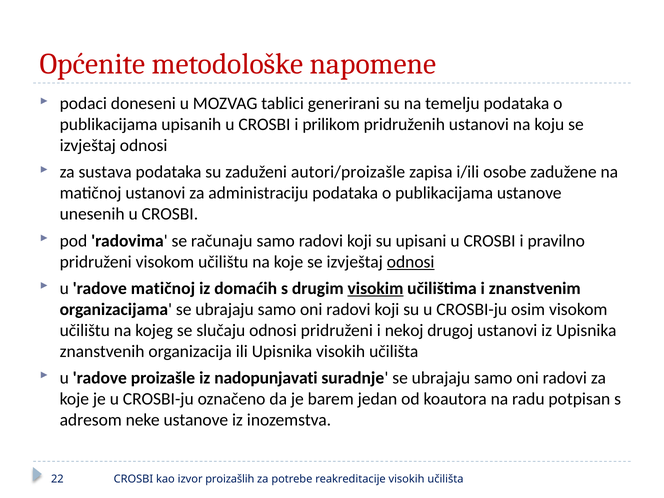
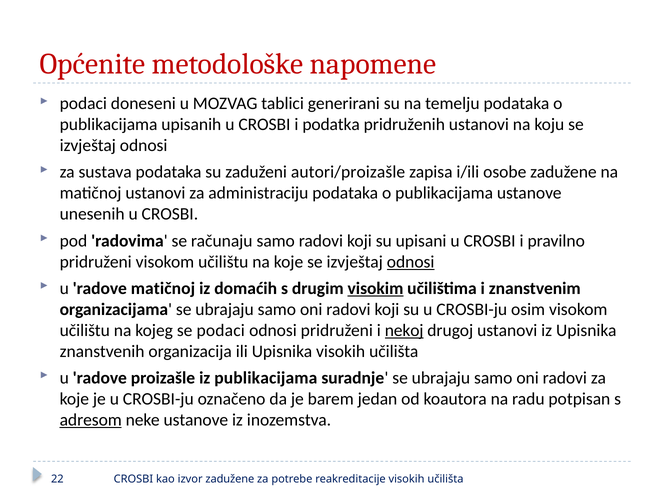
prilikom: prilikom -> podatka
se slučaju: slučaju -> podaci
nekoj underline: none -> present
iz nadopunjavati: nadopunjavati -> publikacijama
adresom underline: none -> present
izvor proizašlih: proizašlih -> zadužene
